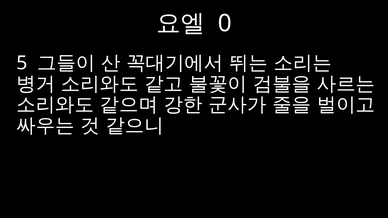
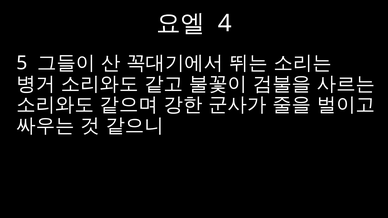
0: 0 -> 4
